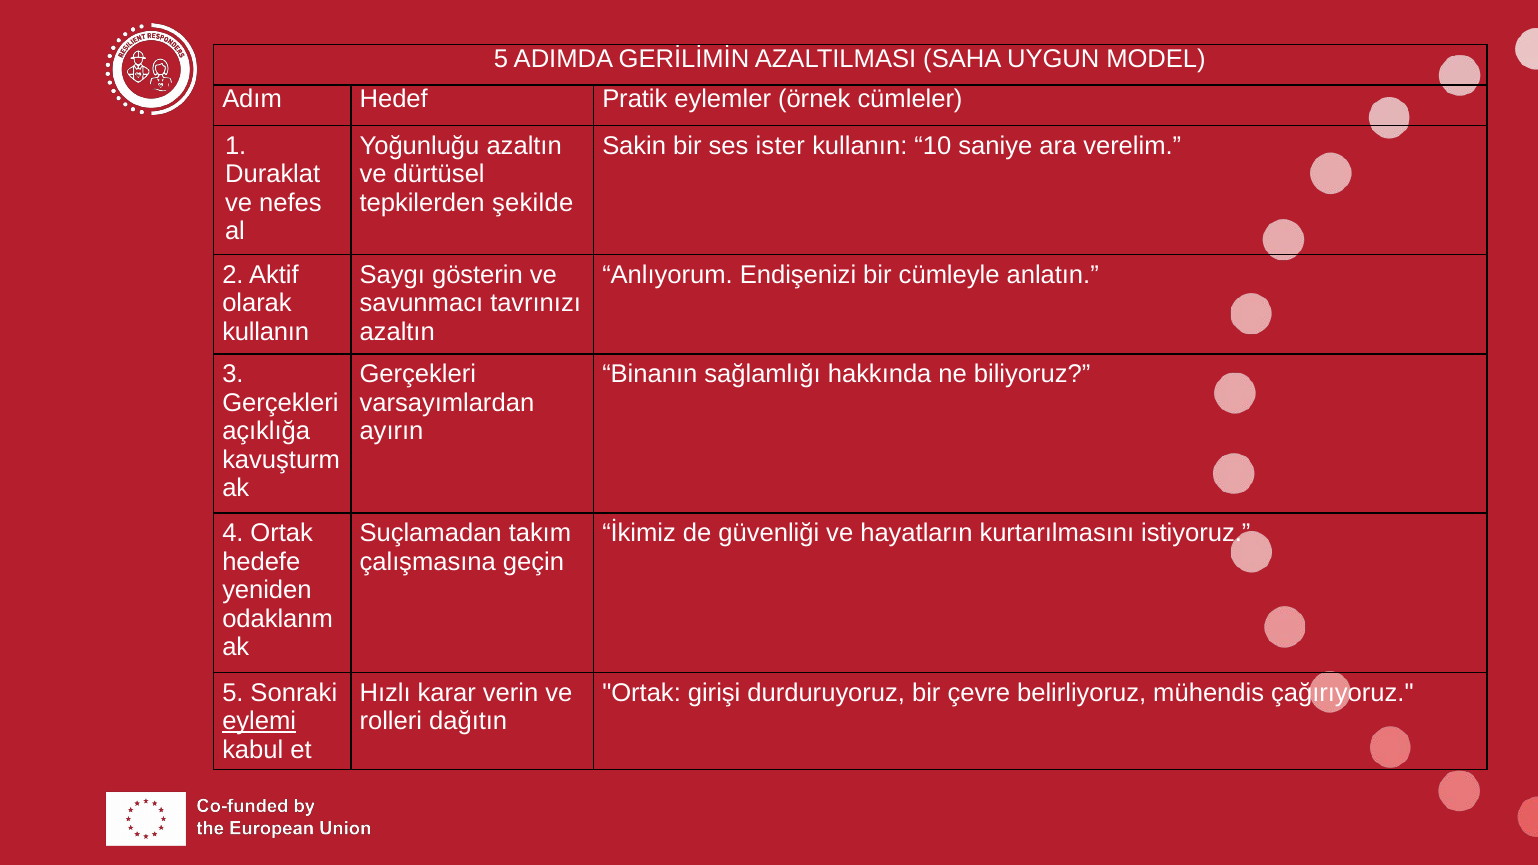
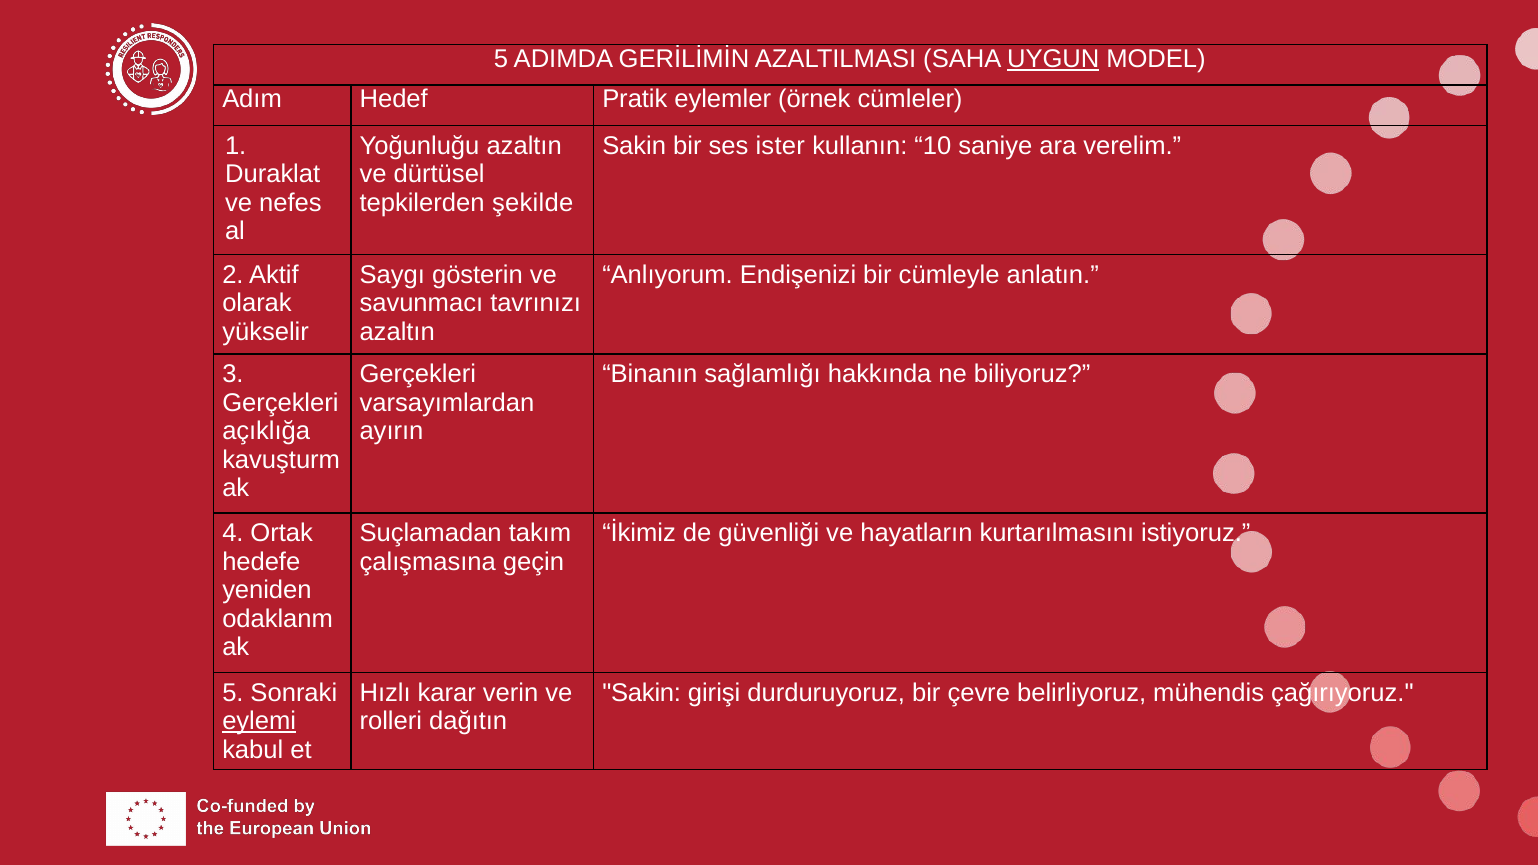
UYGUN underline: none -> present
kullanın at (266, 332): kullanın -> yükselir
Ortak at (642, 693): Ortak -> Sakin
